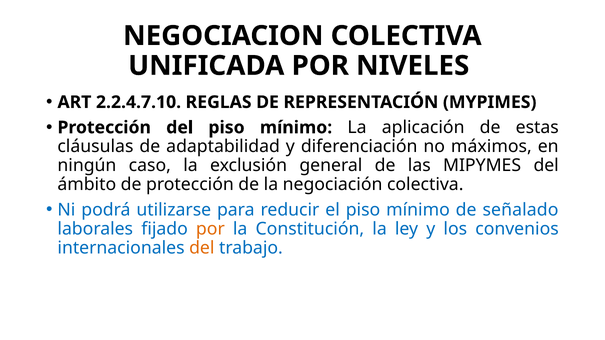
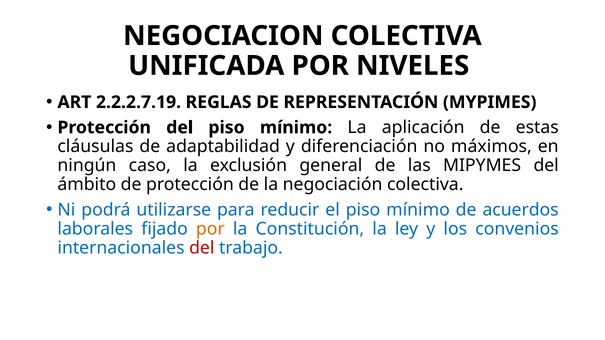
2.2.4.7.10: 2.2.4.7.10 -> 2.2.2.7.19
señalado: señalado -> acuerdos
del at (202, 248) colour: orange -> red
